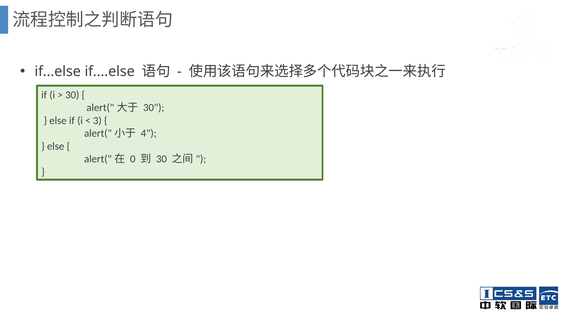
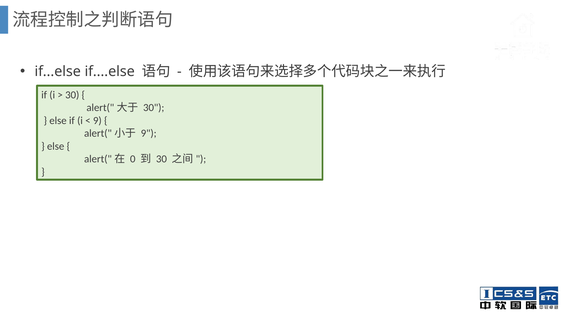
3 at (97, 121): 3 -> 9
4 at (149, 133): 4 -> 9
